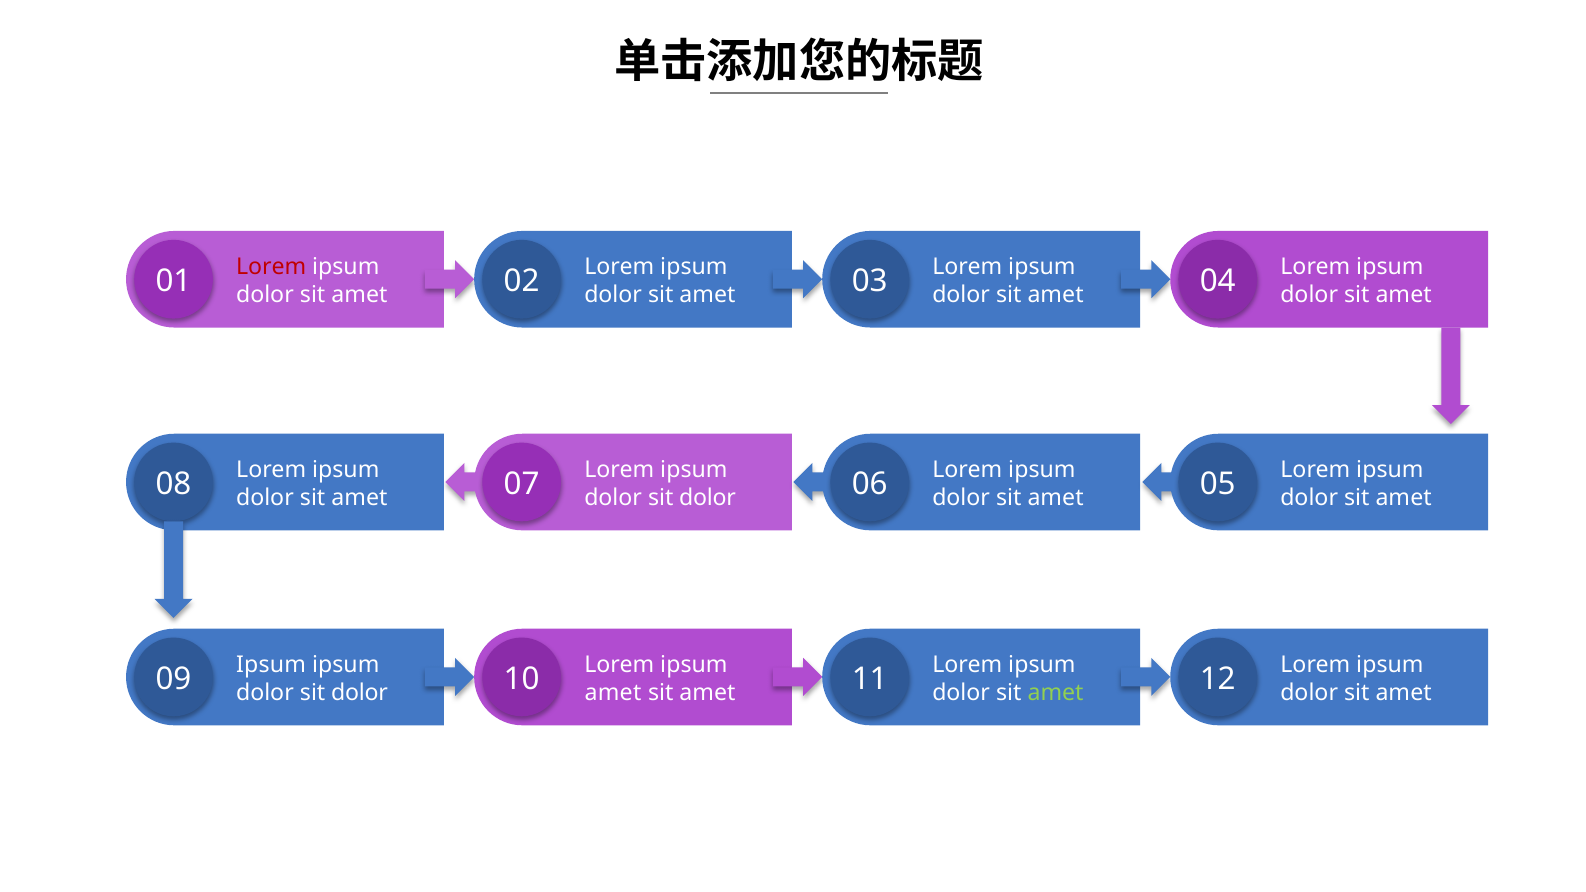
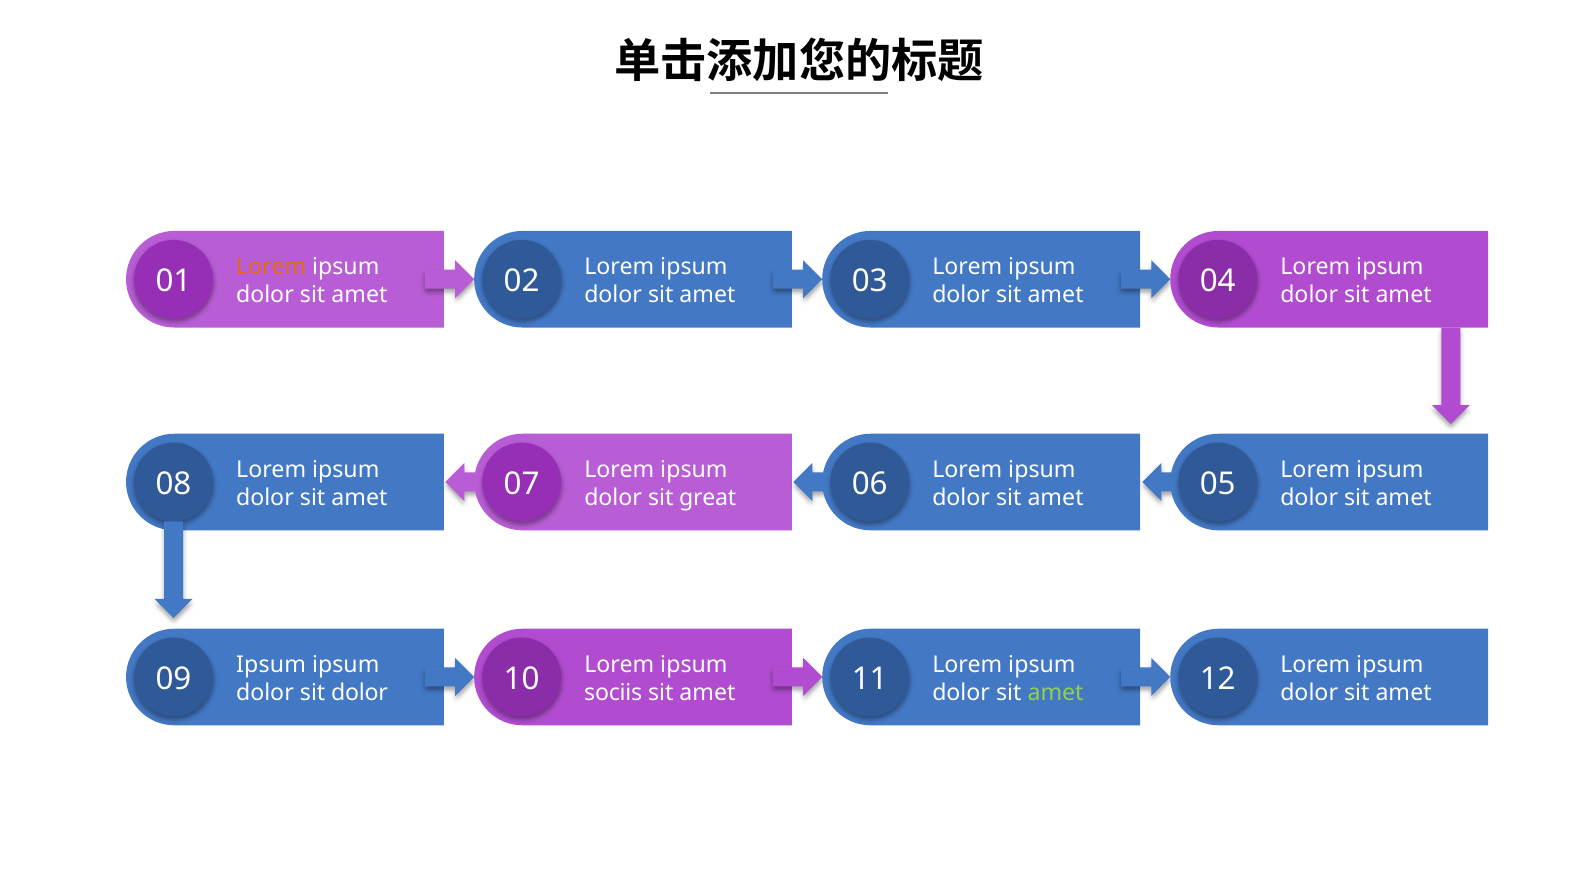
Lorem at (271, 267) colour: red -> orange
dolor at (708, 497): dolor -> great
amet at (613, 692): amet -> sociis
